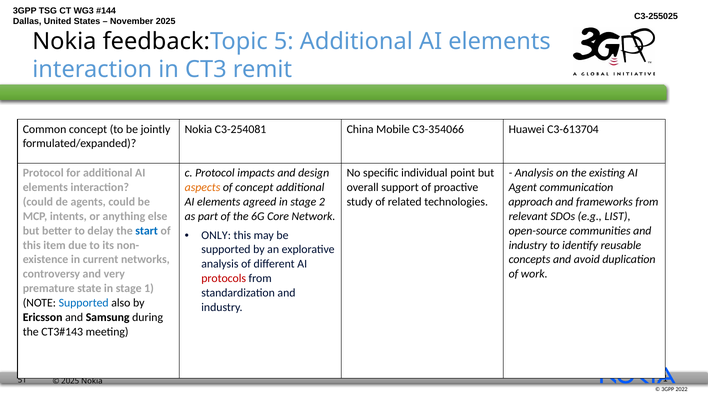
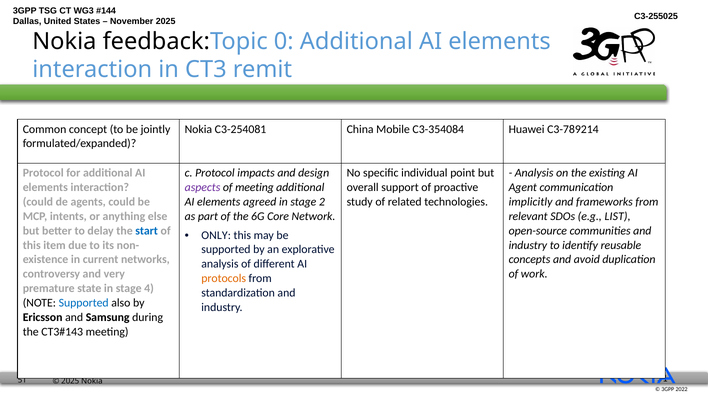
5: 5 -> 0
C3-354066: C3-354066 -> C3-354084
C3-613704: C3-613704 -> C3-789214
aspects colour: orange -> purple
of concept: concept -> meeting
approach: approach -> implicitly
protocols colour: red -> orange
1: 1 -> 4
